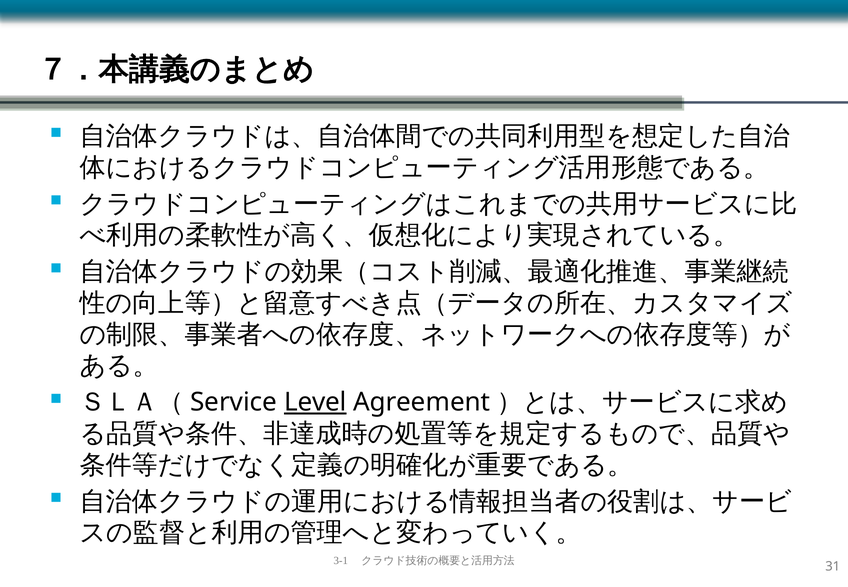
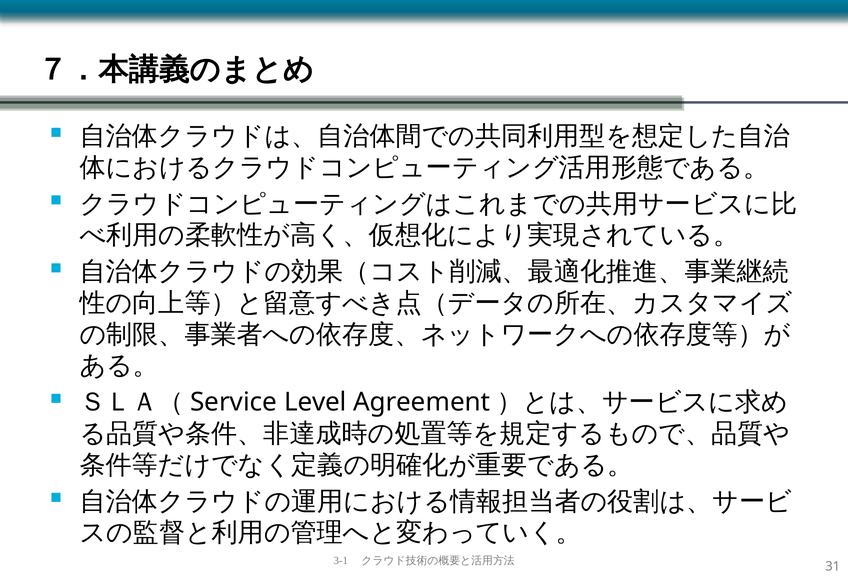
Level underline: present -> none
